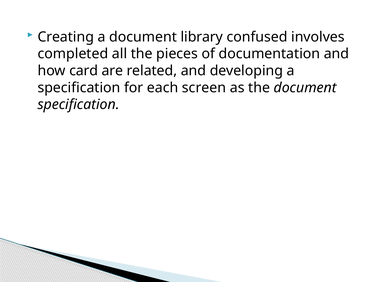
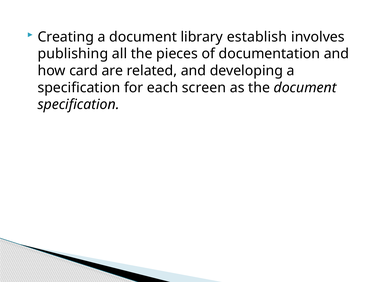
confused: confused -> establish
completed: completed -> publishing
